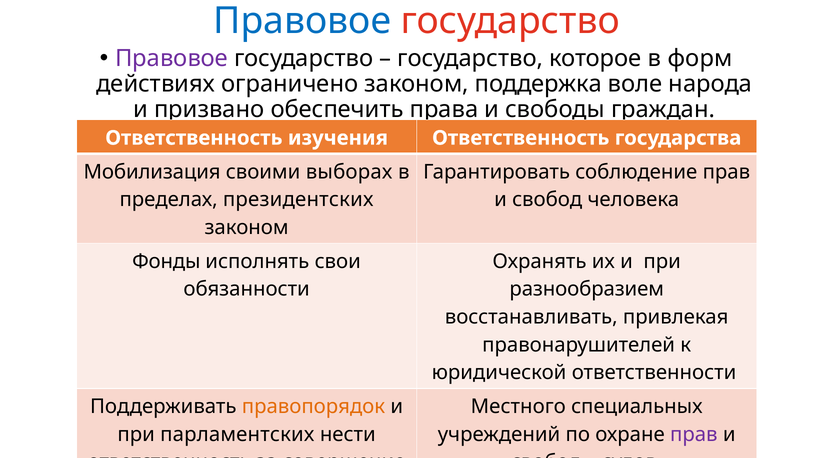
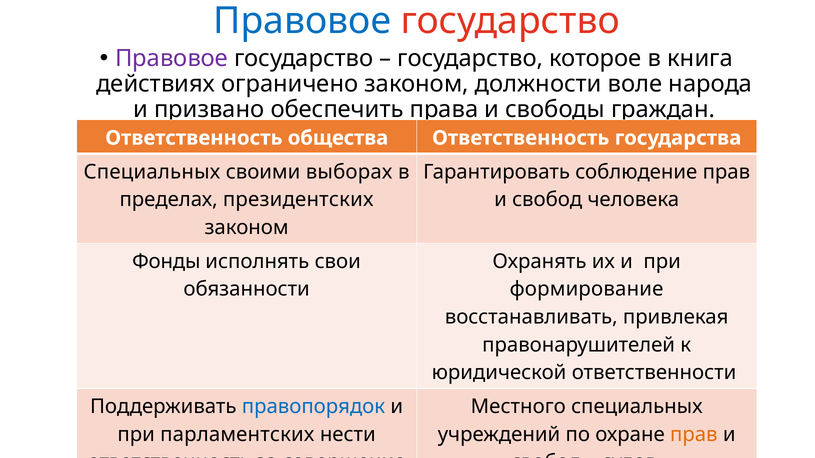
форм: форм -> книга
поддержка: поддержка -> должности
изучения: изучения -> общества
Мобилизация at (152, 172): Мобилизация -> Специальных
разнообразием: разнообразием -> формирование
правопорядок colour: orange -> blue
прав at (694, 435) colour: purple -> orange
